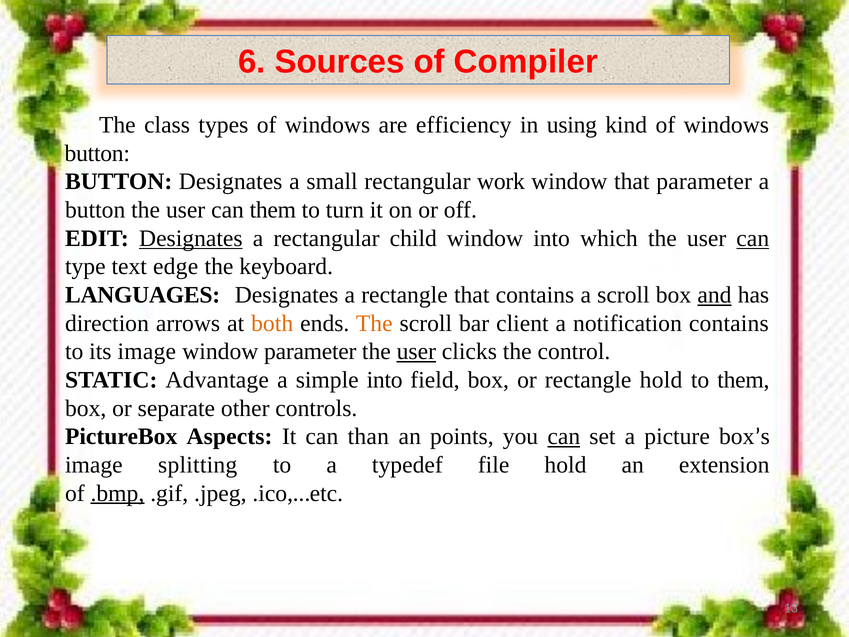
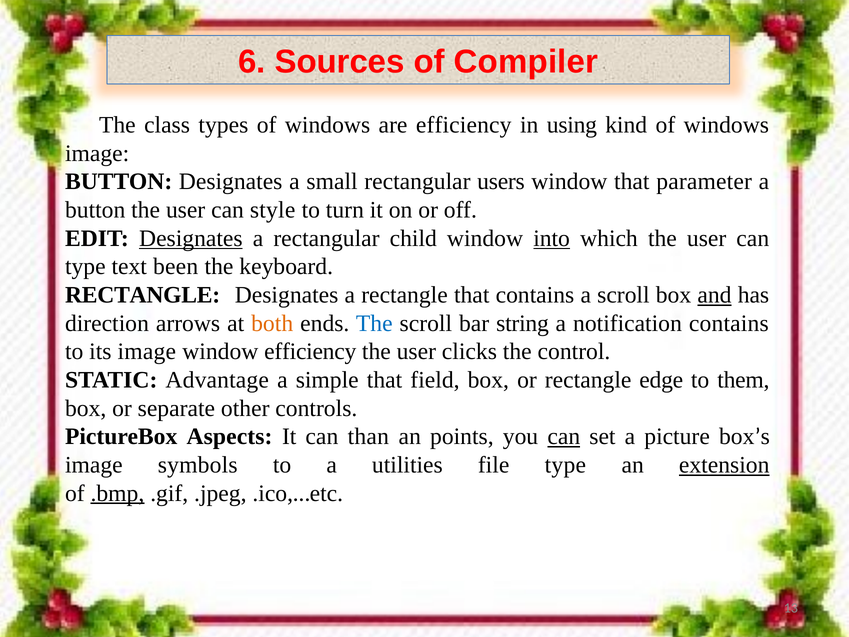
button at (97, 153): button -> image
work: work -> users
can them: them -> style
into at (552, 238) underline: none -> present
can at (753, 238) underline: present -> none
edge: edge -> been
LANGUAGES at (143, 295): LANGUAGES -> RECTANGLE
The at (374, 323) colour: orange -> blue
client: client -> string
window parameter: parameter -> efficiency
user at (416, 351) underline: present -> none
simple into: into -> that
rectangle hold: hold -> edge
splitting: splitting -> symbols
typedef: typedef -> utilities
file hold: hold -> type
extension underline: none -> present
